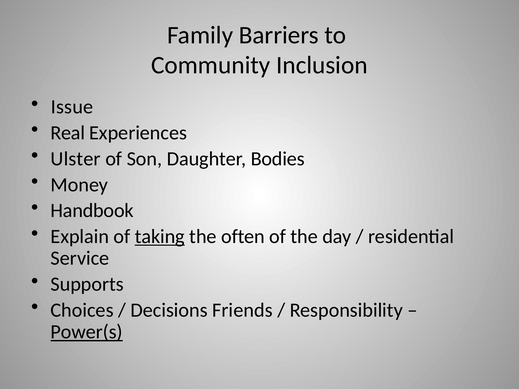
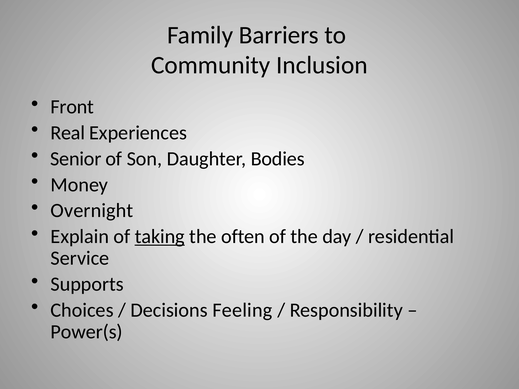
Issue: Issue -> Front
Ulster: Ulster -> Senior
Handbook: Handbook -> Overnight
Friends: Friends -> Feeling
Power(s underline: present -> none
